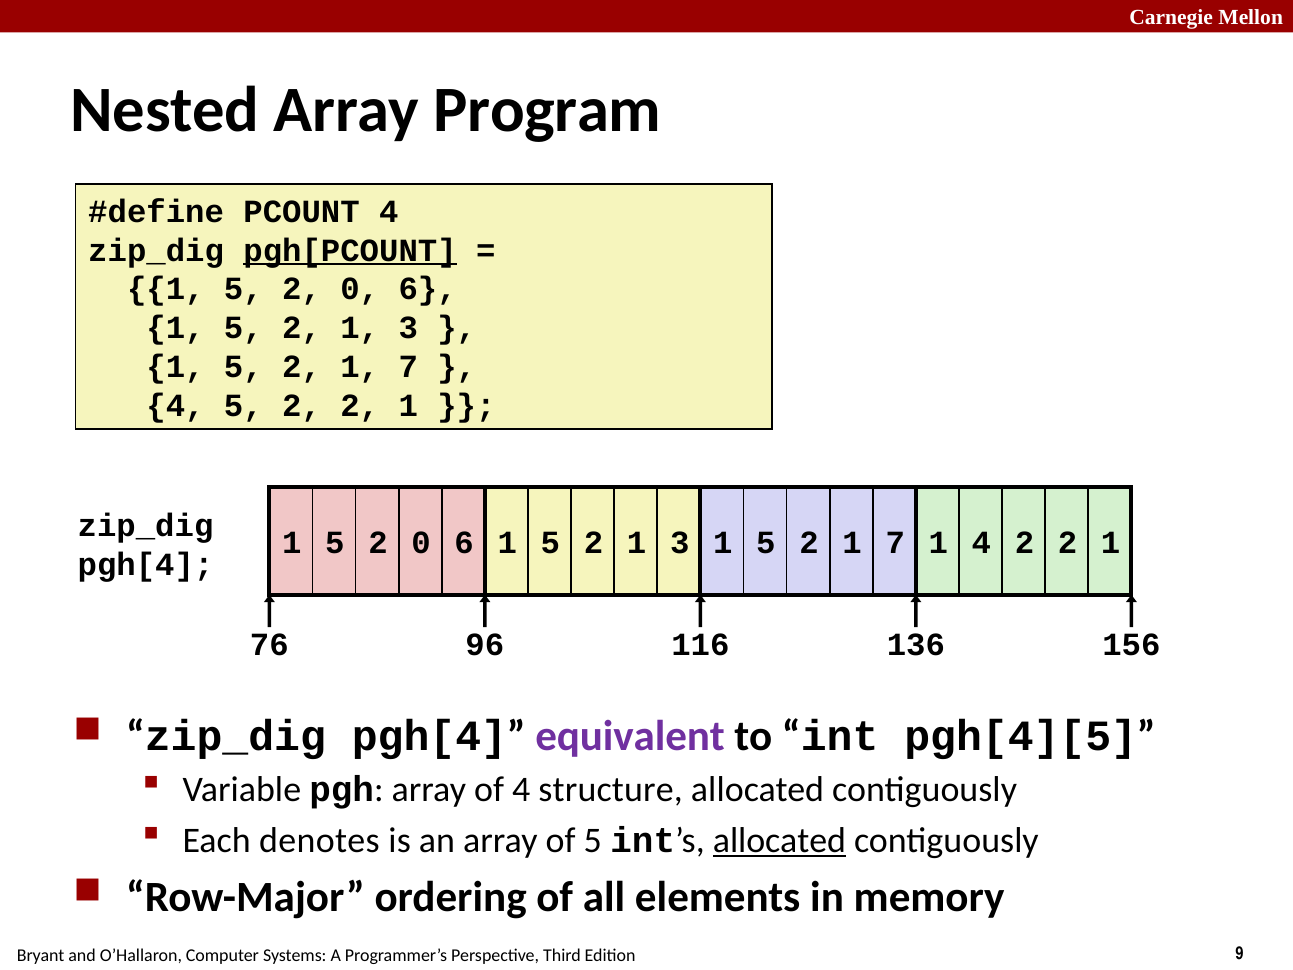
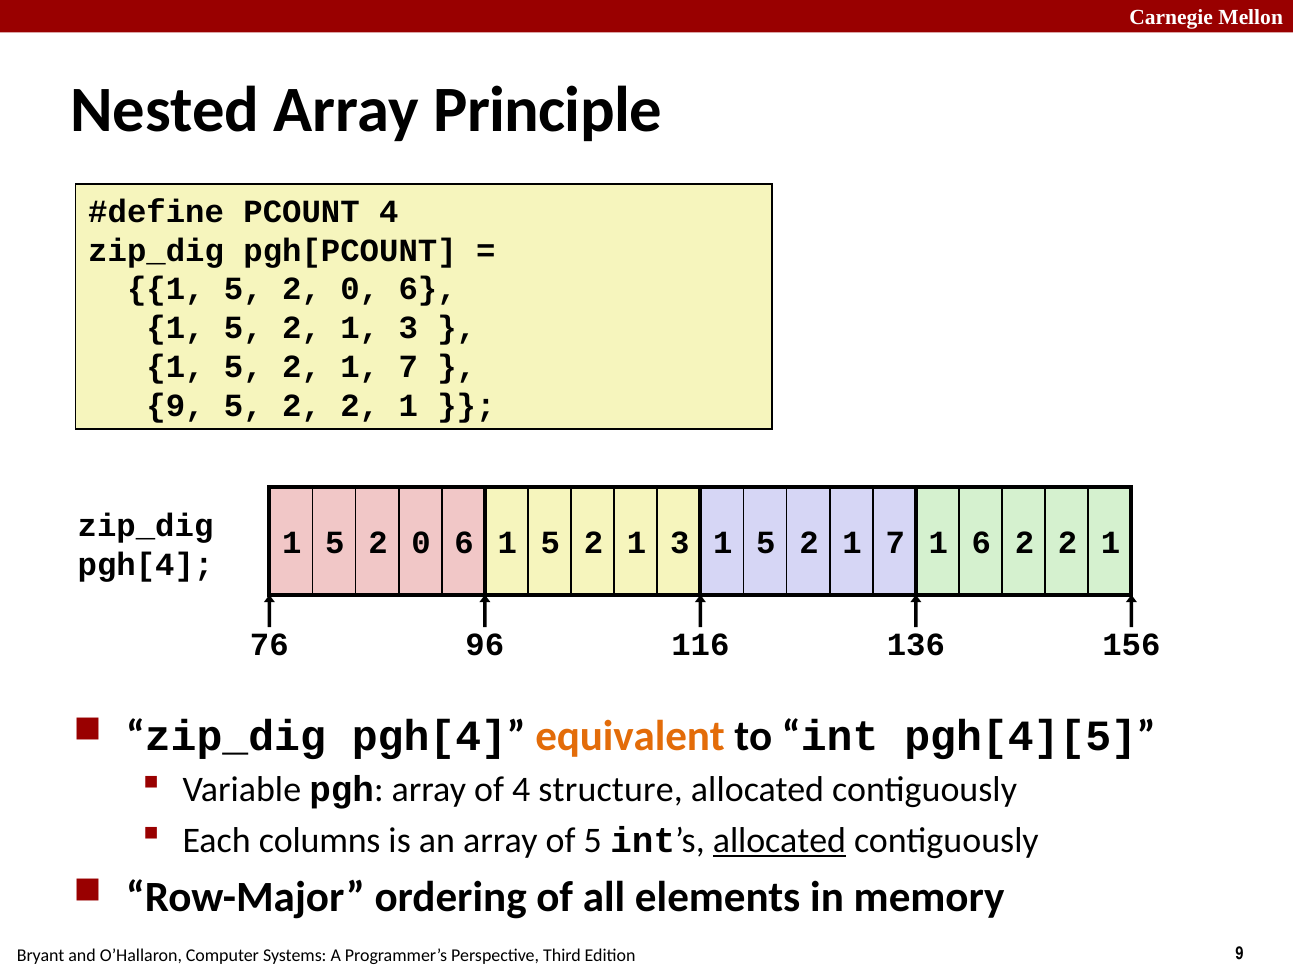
Program: Program -> Principle
pgh[PCOUNT underline: present -> none
4 at (175, 405): 4 -> 9
1 4: 4 -> 6
equivalent colour: purple -> orange
denotes: denotes -> columns
